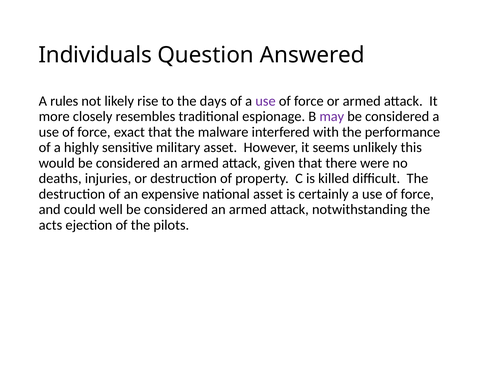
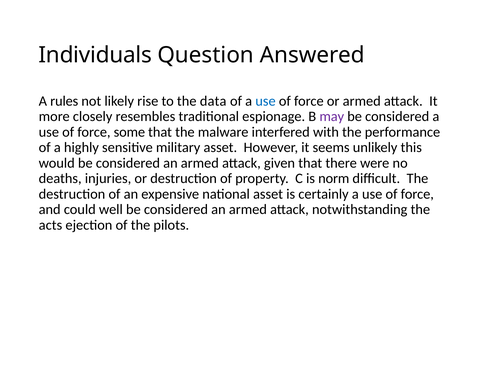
days: days -> data
use at (266, 101) colour: purple -> blue
exact: exact -> some
killed: killed -> norm
